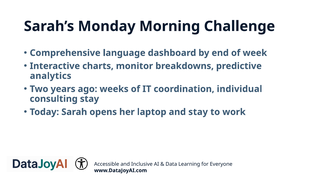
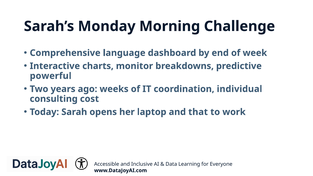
analytics: analytics -> powerful
consulting stay: stay -> cost
and stay: stay -> that
